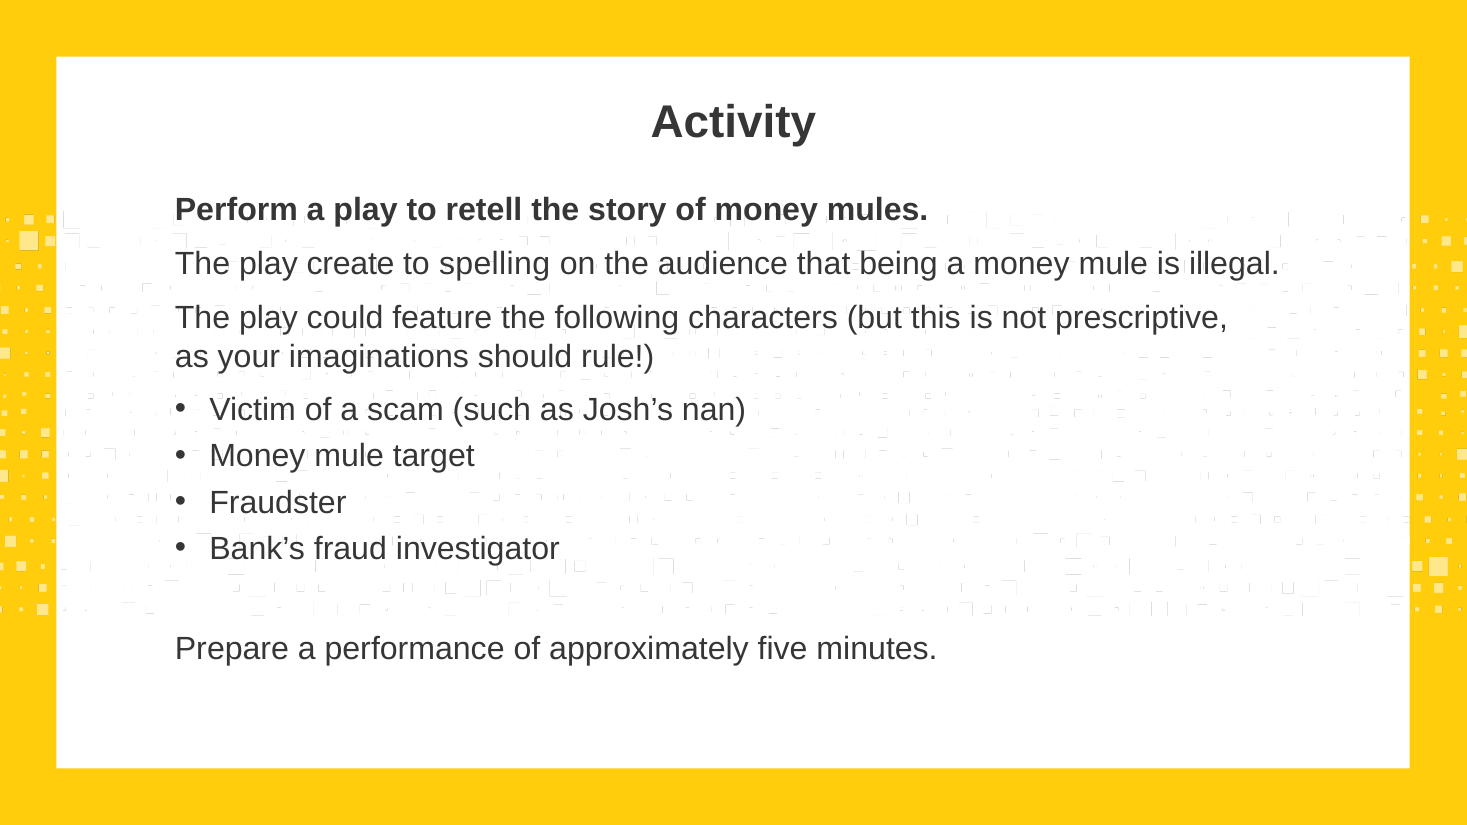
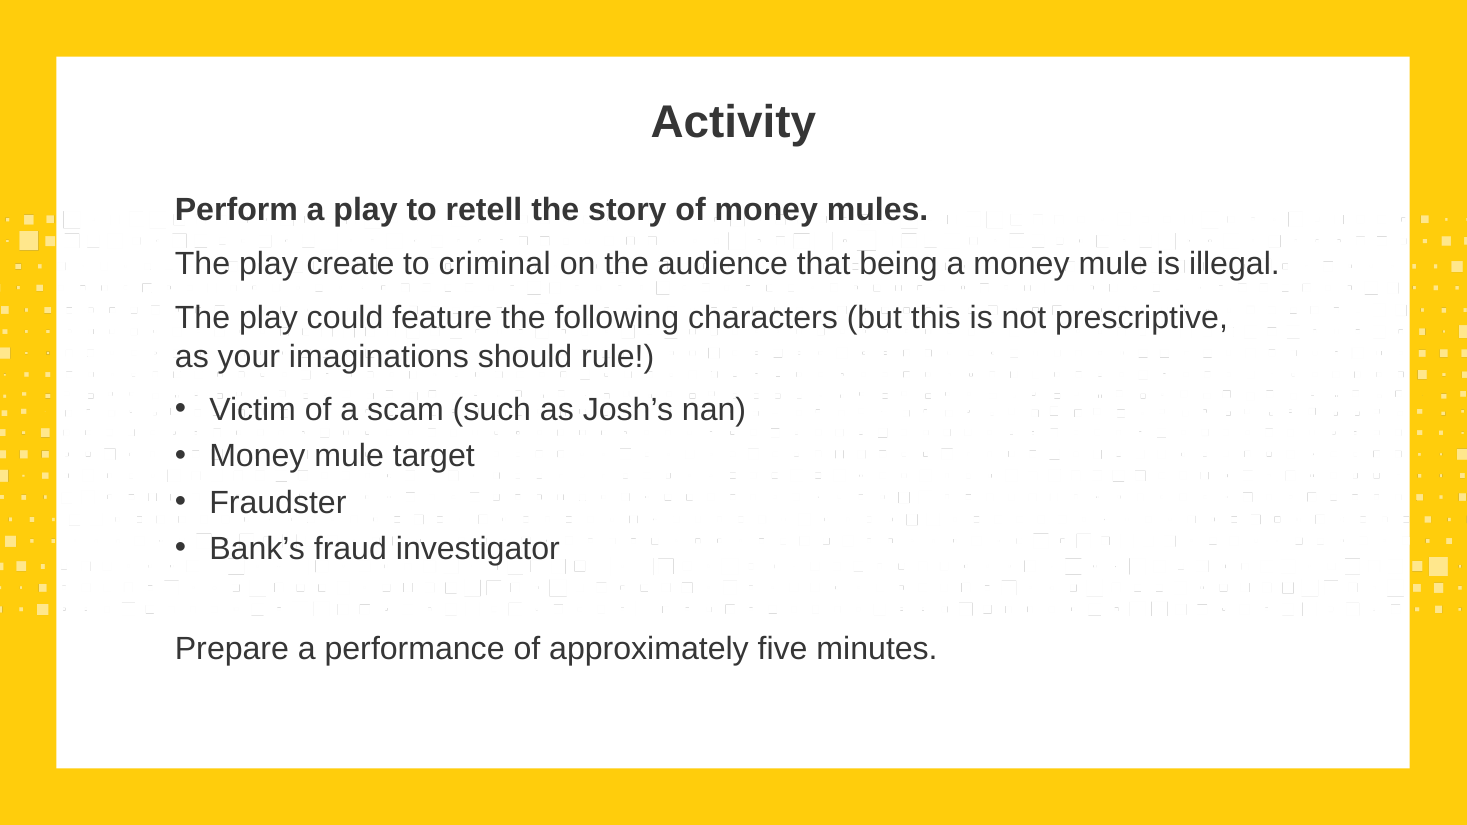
spelling: spelling -> criminal
